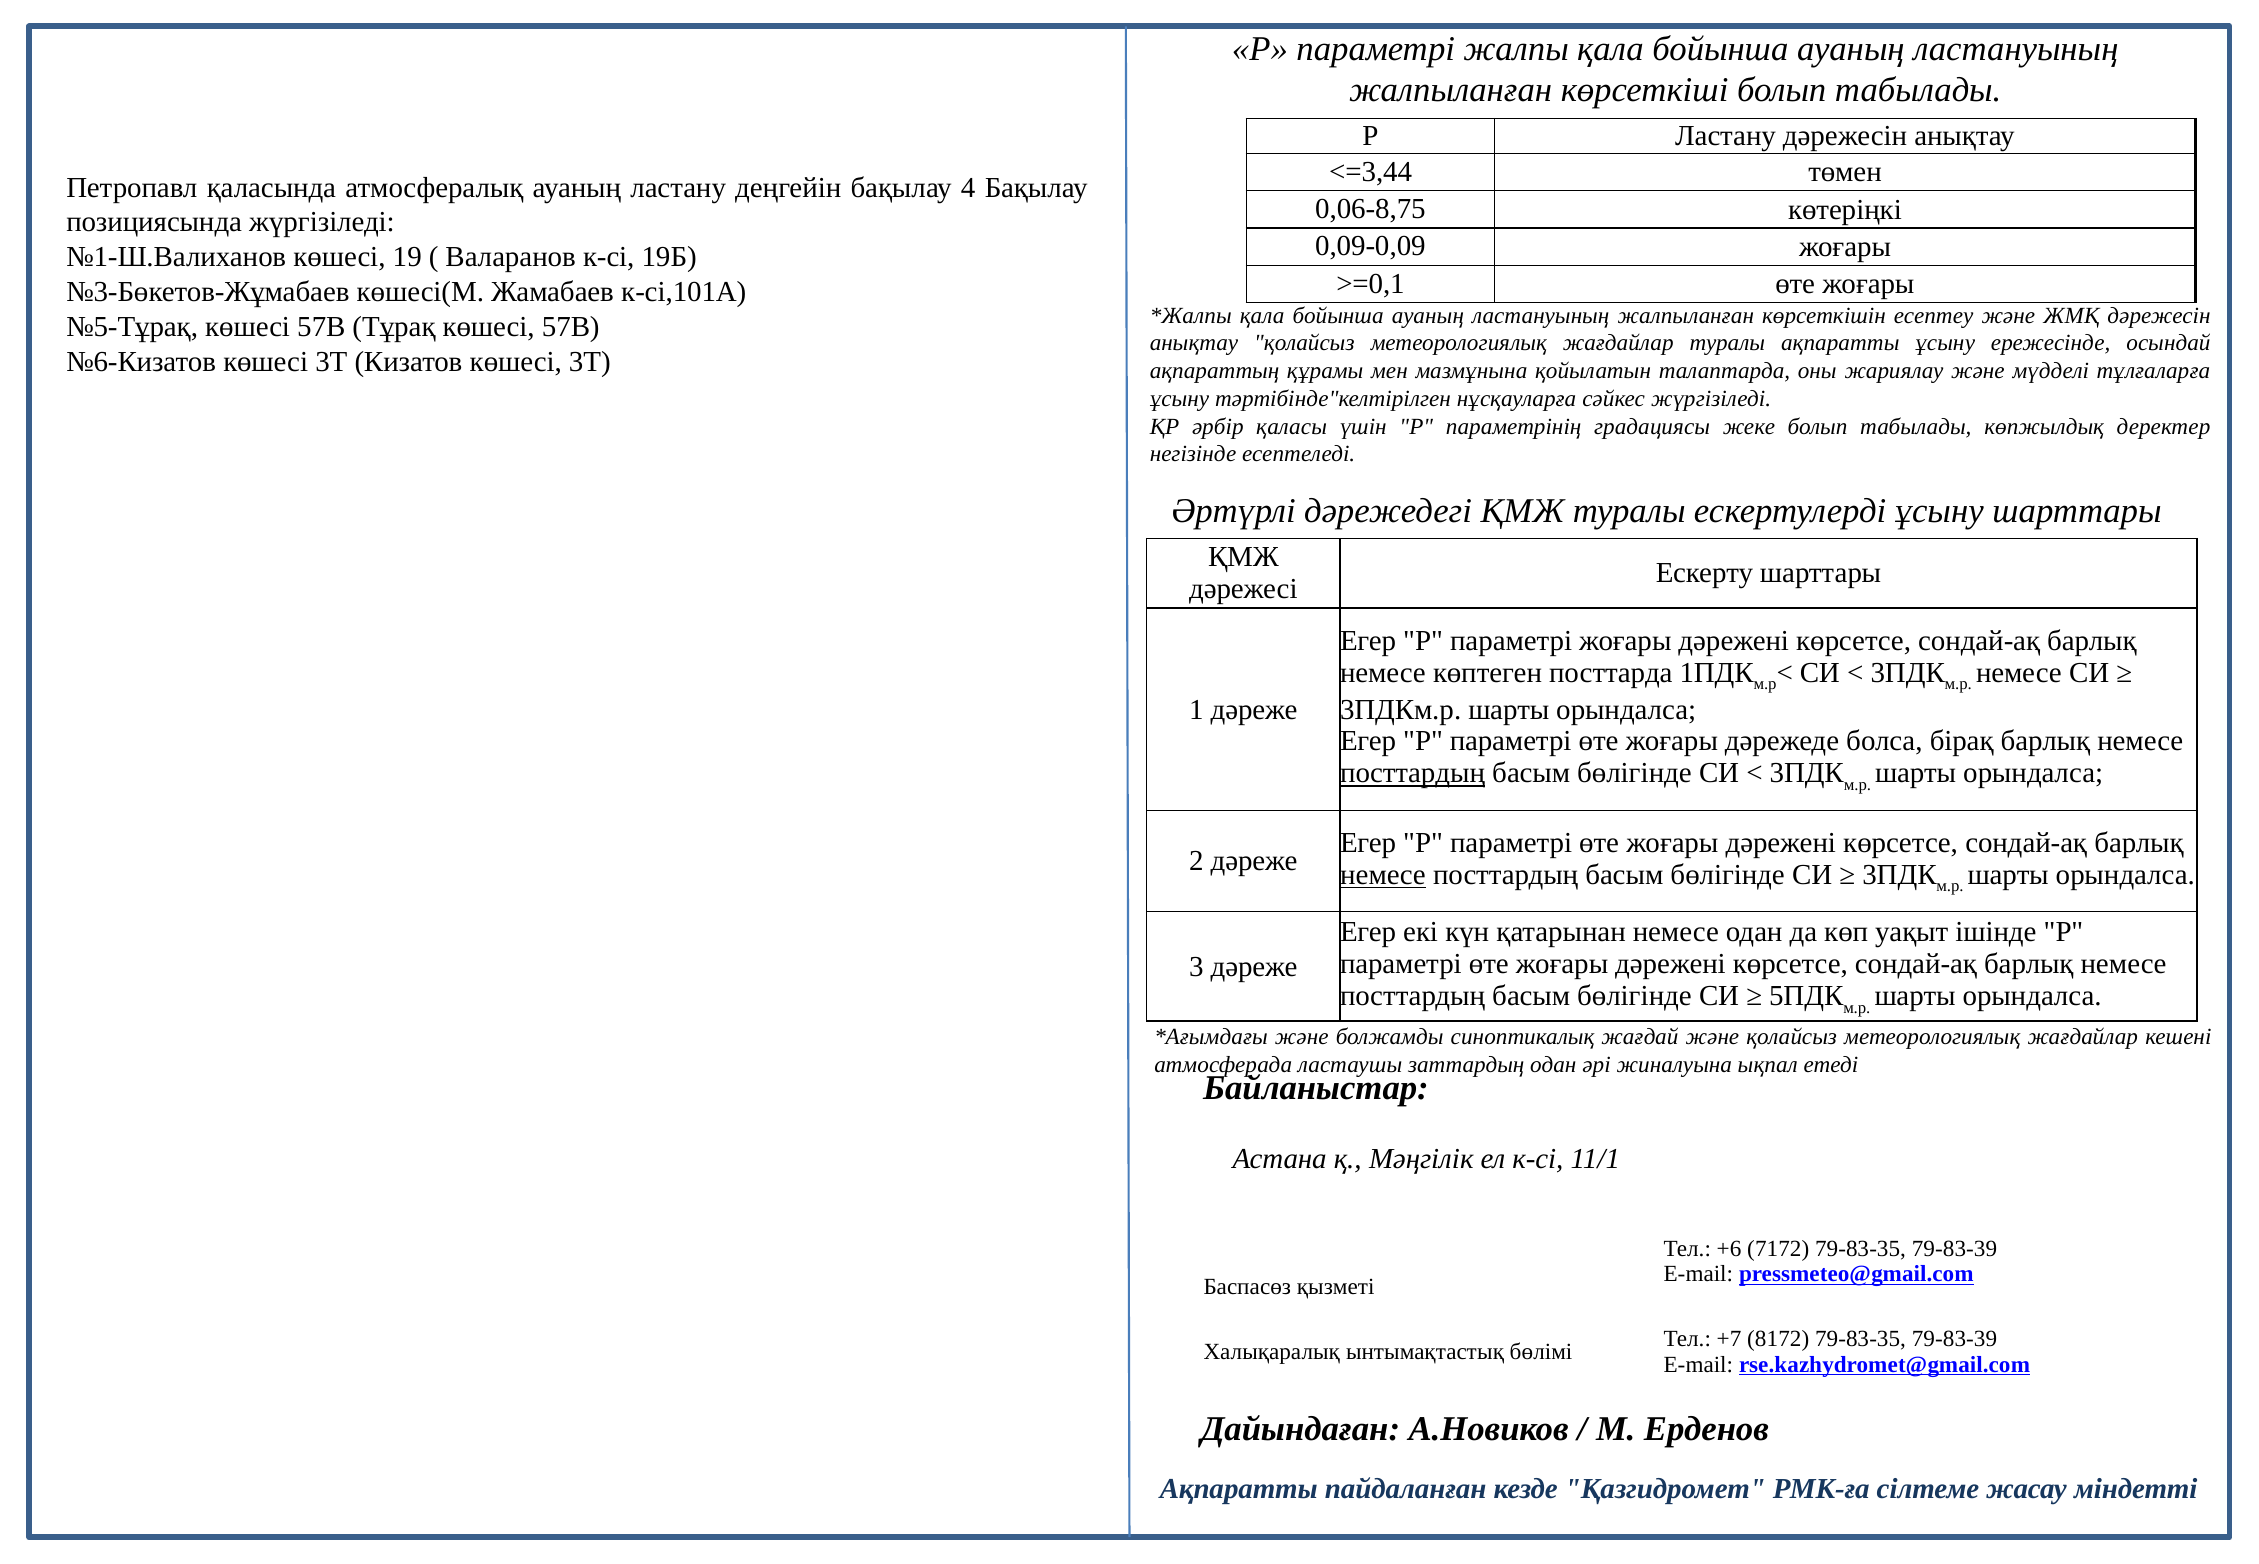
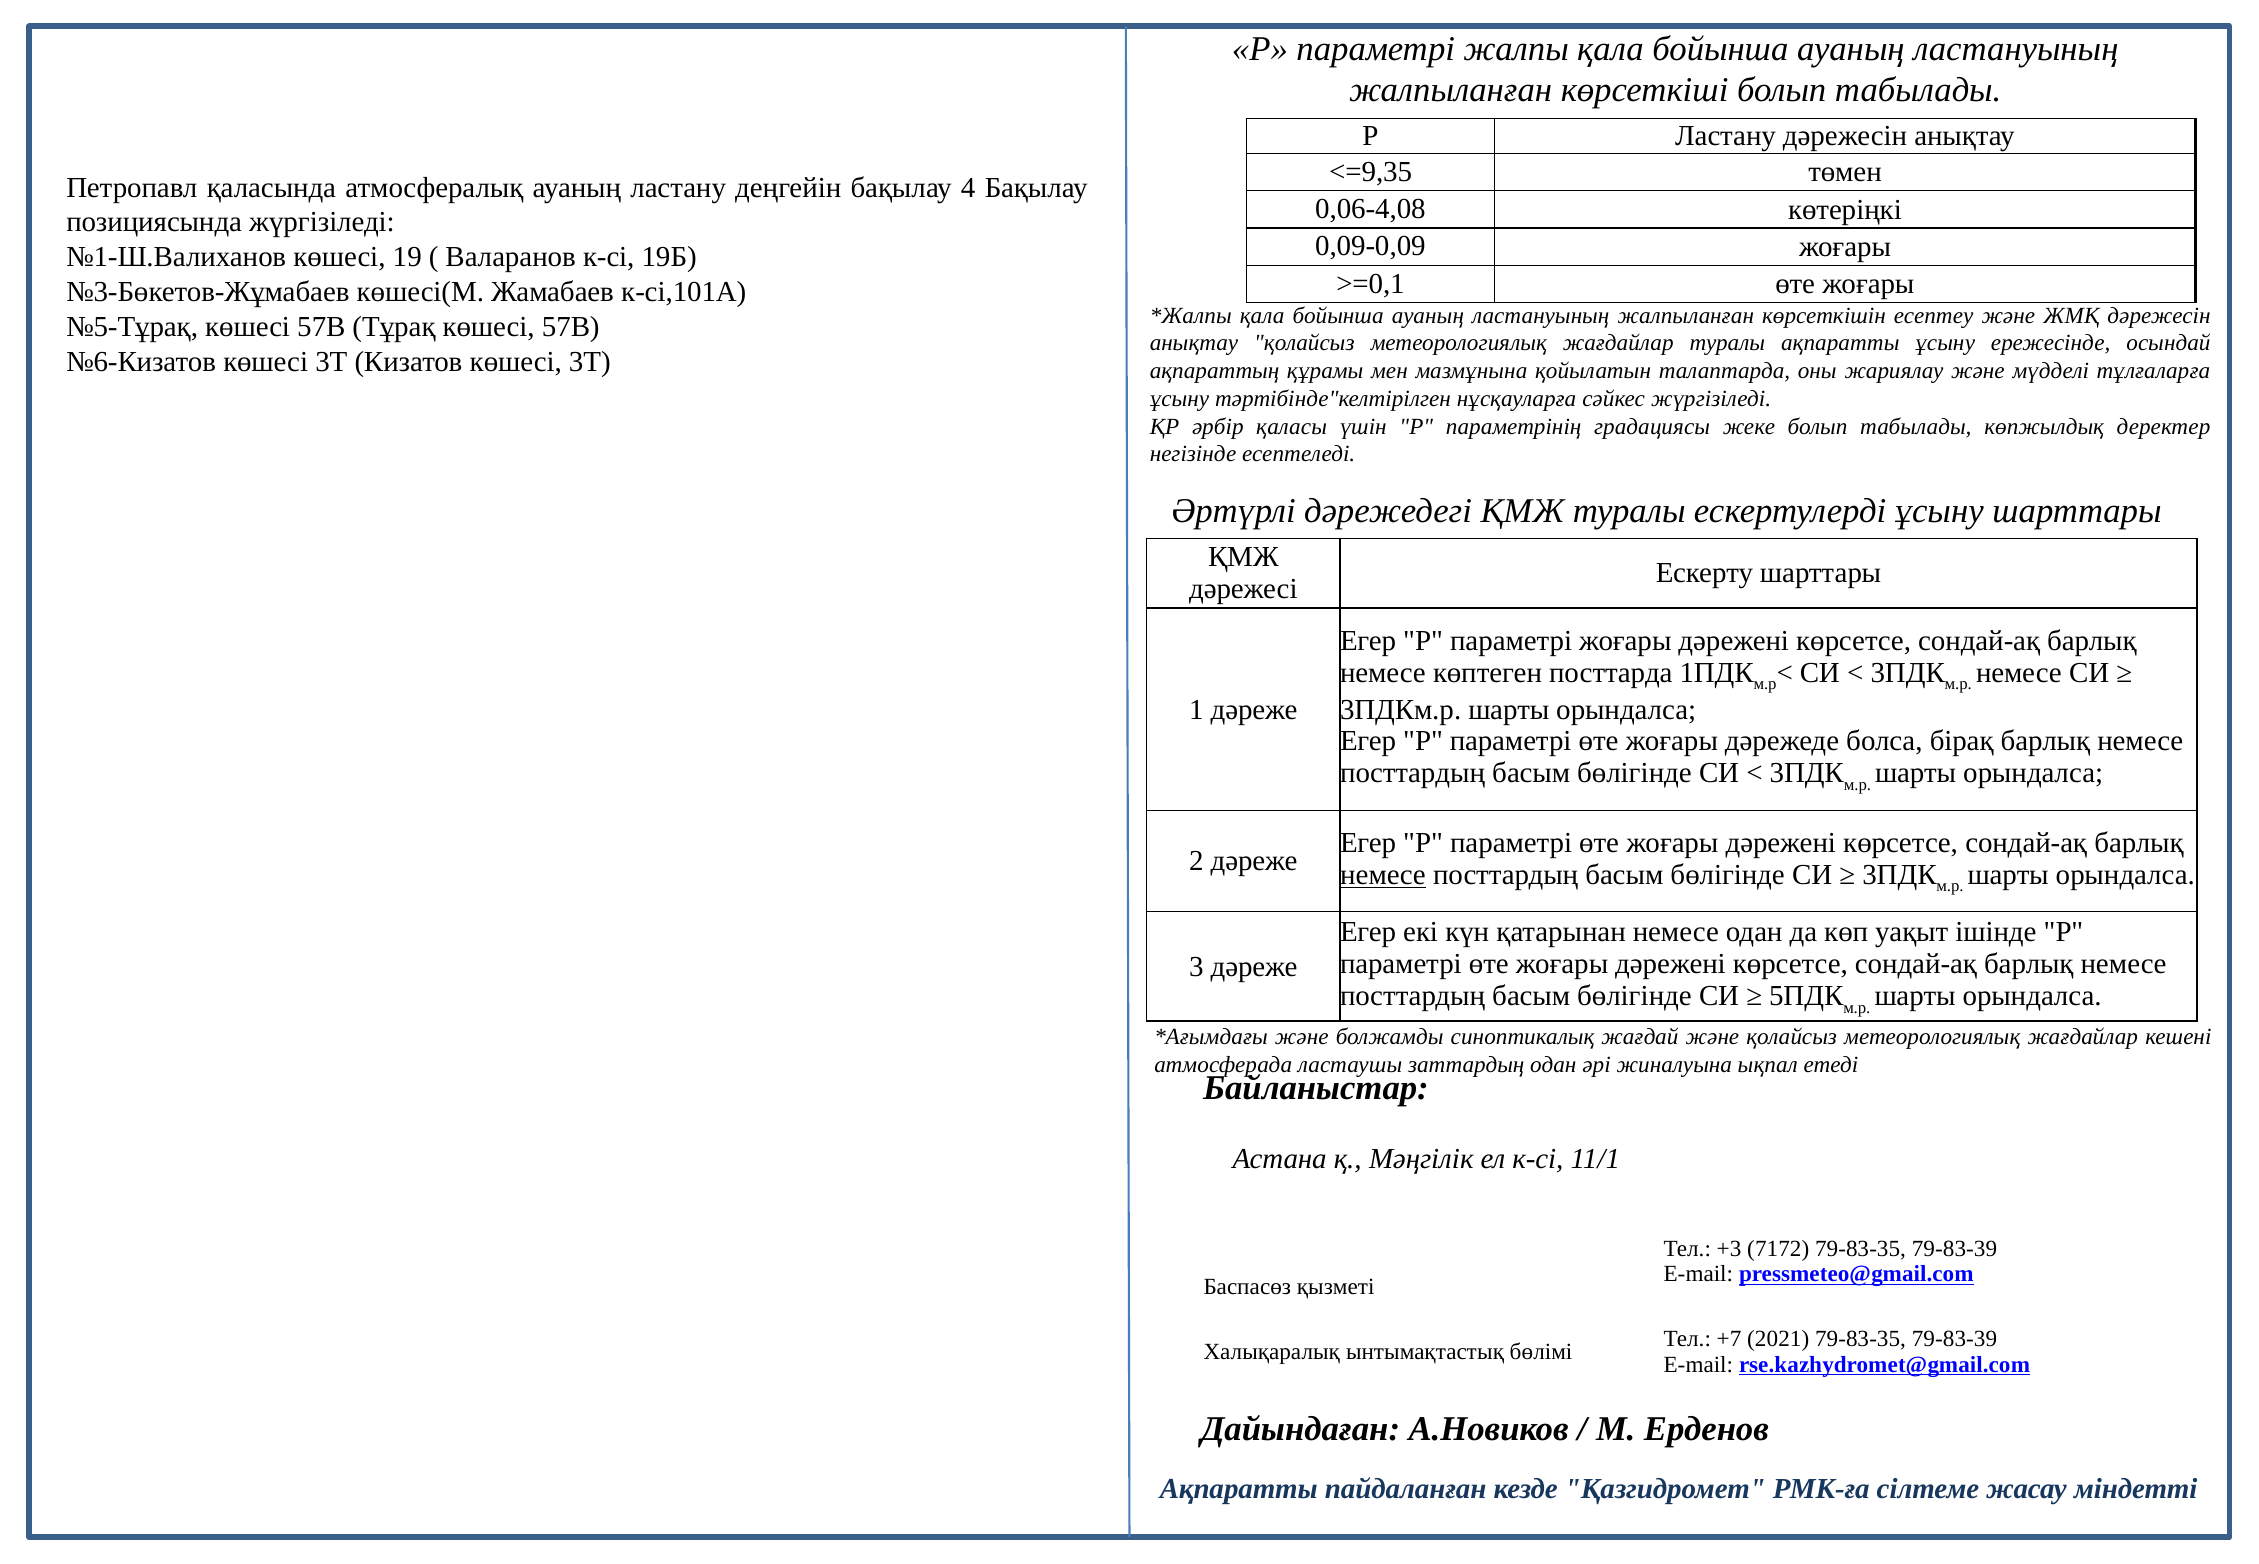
<=3,44: <=3,44 -> <=9,35
0,06-8,75: 0,06-8,75 -> 0,06-4,08
посттардың at (1413, 773) underline: present -> none
+6: +6 -> +3
8172: 8172 -> 2021
